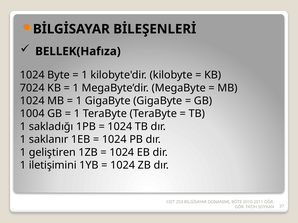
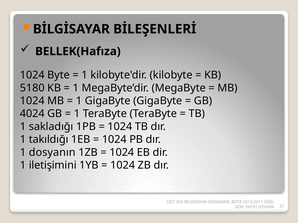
7024: 7024 -> 5180
1004: 1004 -> 4024
saklanır: saklanır -> takıldığı
geliştiren: geliştiren -> dosyanın
